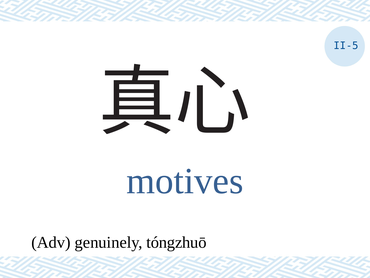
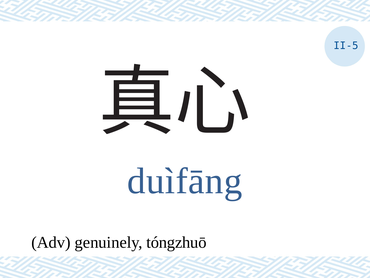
motives: motives -> duìfāng
